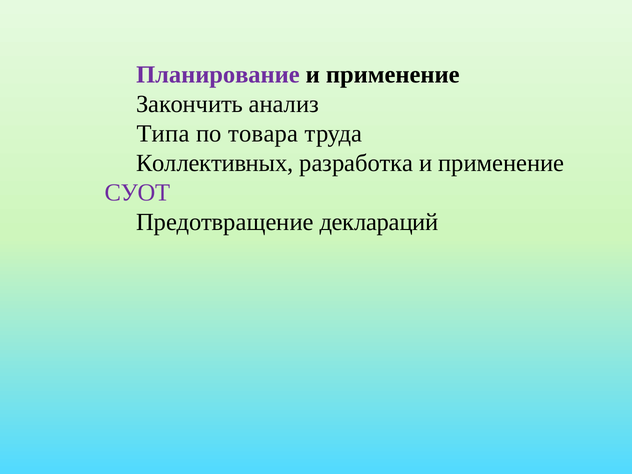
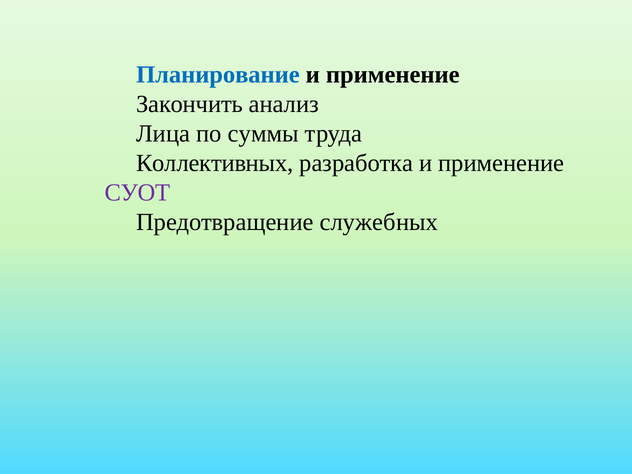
Планирование colour: purple -> blue
Типа: Типа -> Лица
товара: товара -> суммы
деклараций: деклараций -> служебных
